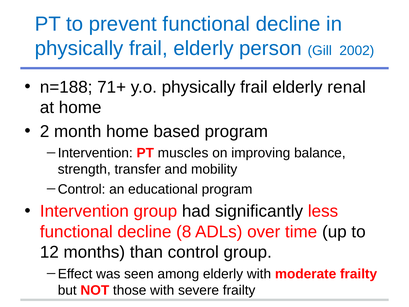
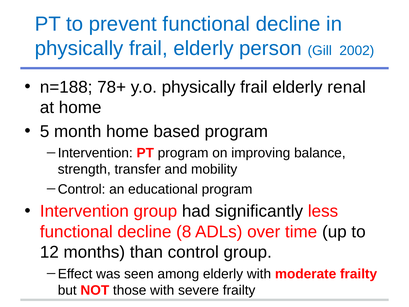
71+: 71+ -> 78+
2: 2 -> 5
PT muscles: muscles -> program
